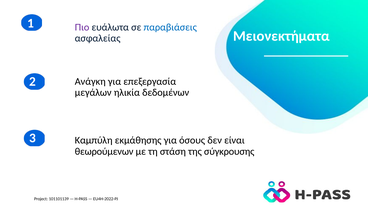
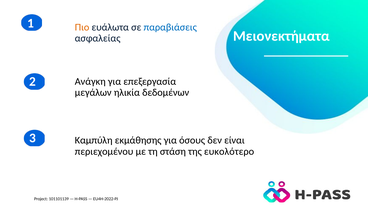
Πιο colour: purple -> orange
θεωρούμενων: θεωρούμενων -> περιεχομένου
σύγκρουσης: σύγκρουσης -> ευκολότερο
